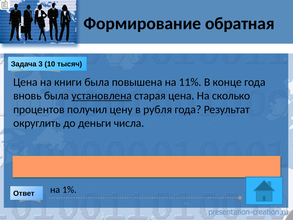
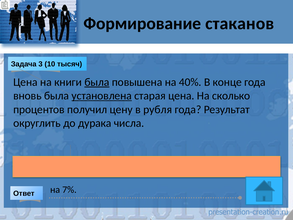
обратная: обратная -> стаканов
была at (97, 82) underline: none -> present
11%: 11% -> 40%
деньги: деньги -> дурака
1%: 1% -> 7%
